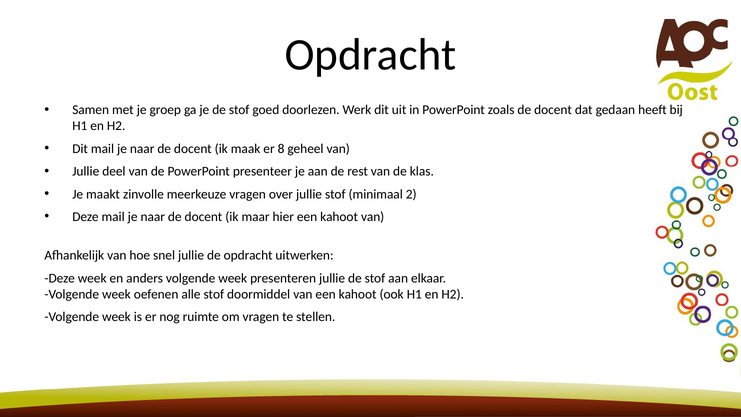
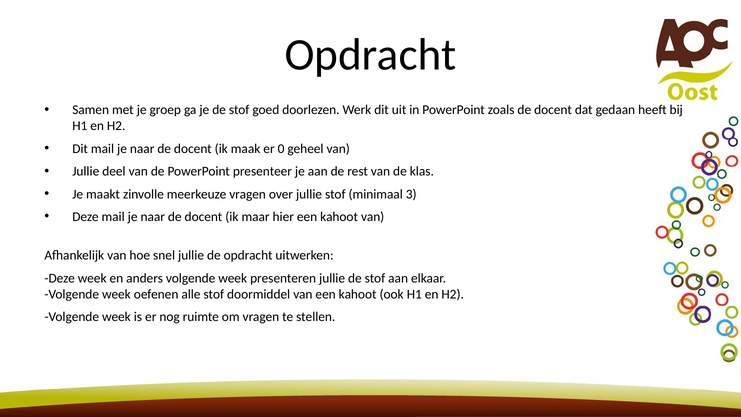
8: 8 -> 0
2: 2 -> 3
